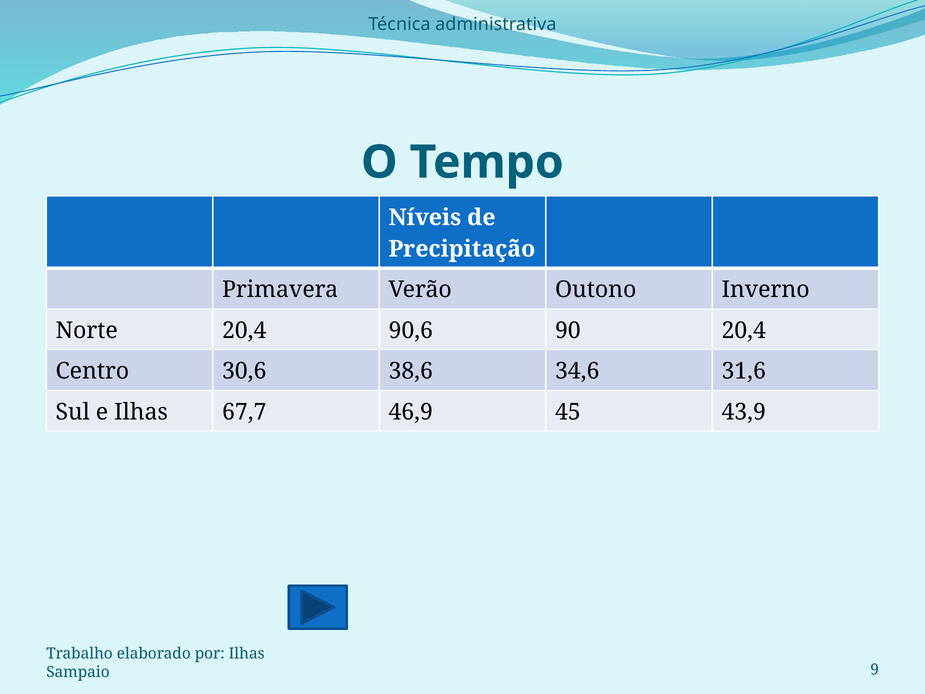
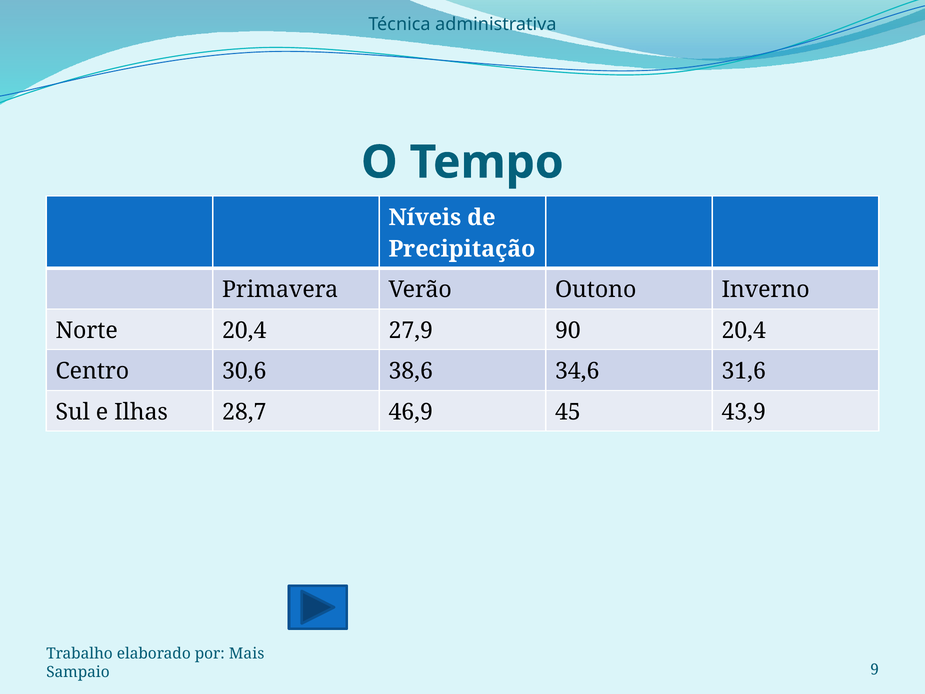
90,6: 90,6 -> 27,9
67,7: 67,7 -> 28,7
por Ilhas: Ilhas -> Mais
